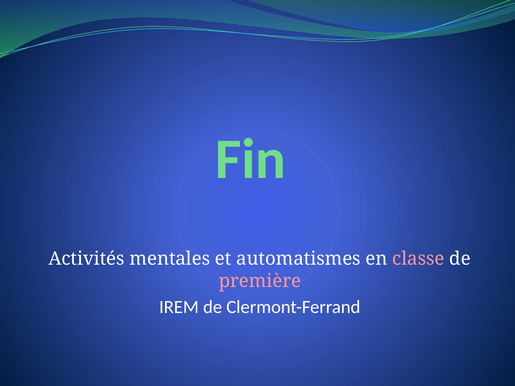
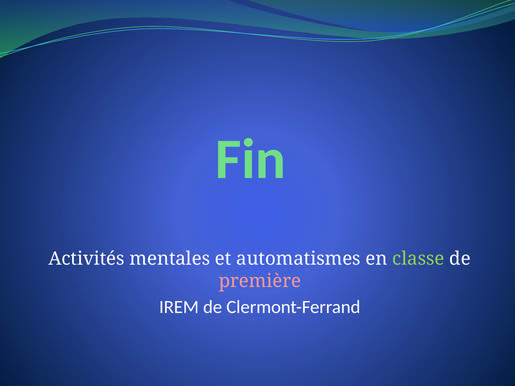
classe colour: pink -> light green
